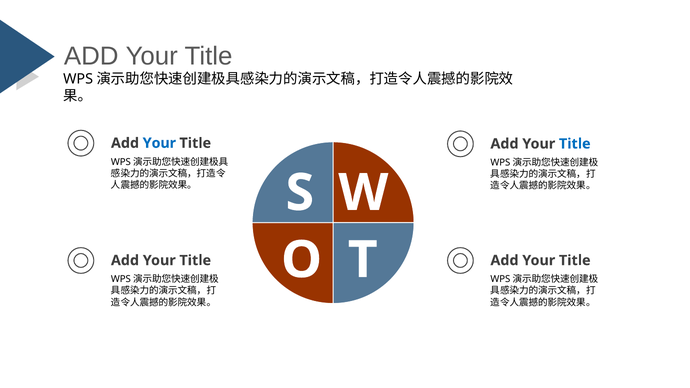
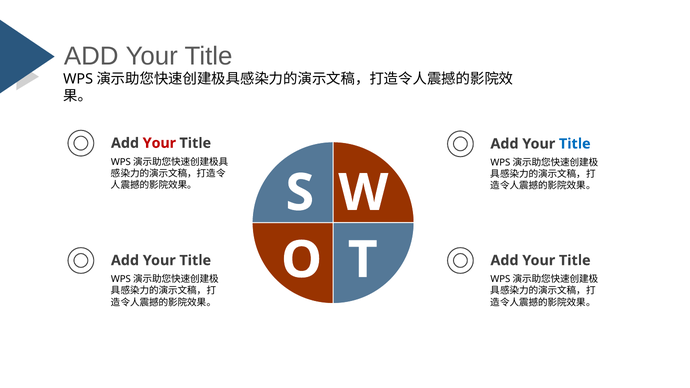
Your at (159, 143) colour: blue -> red
